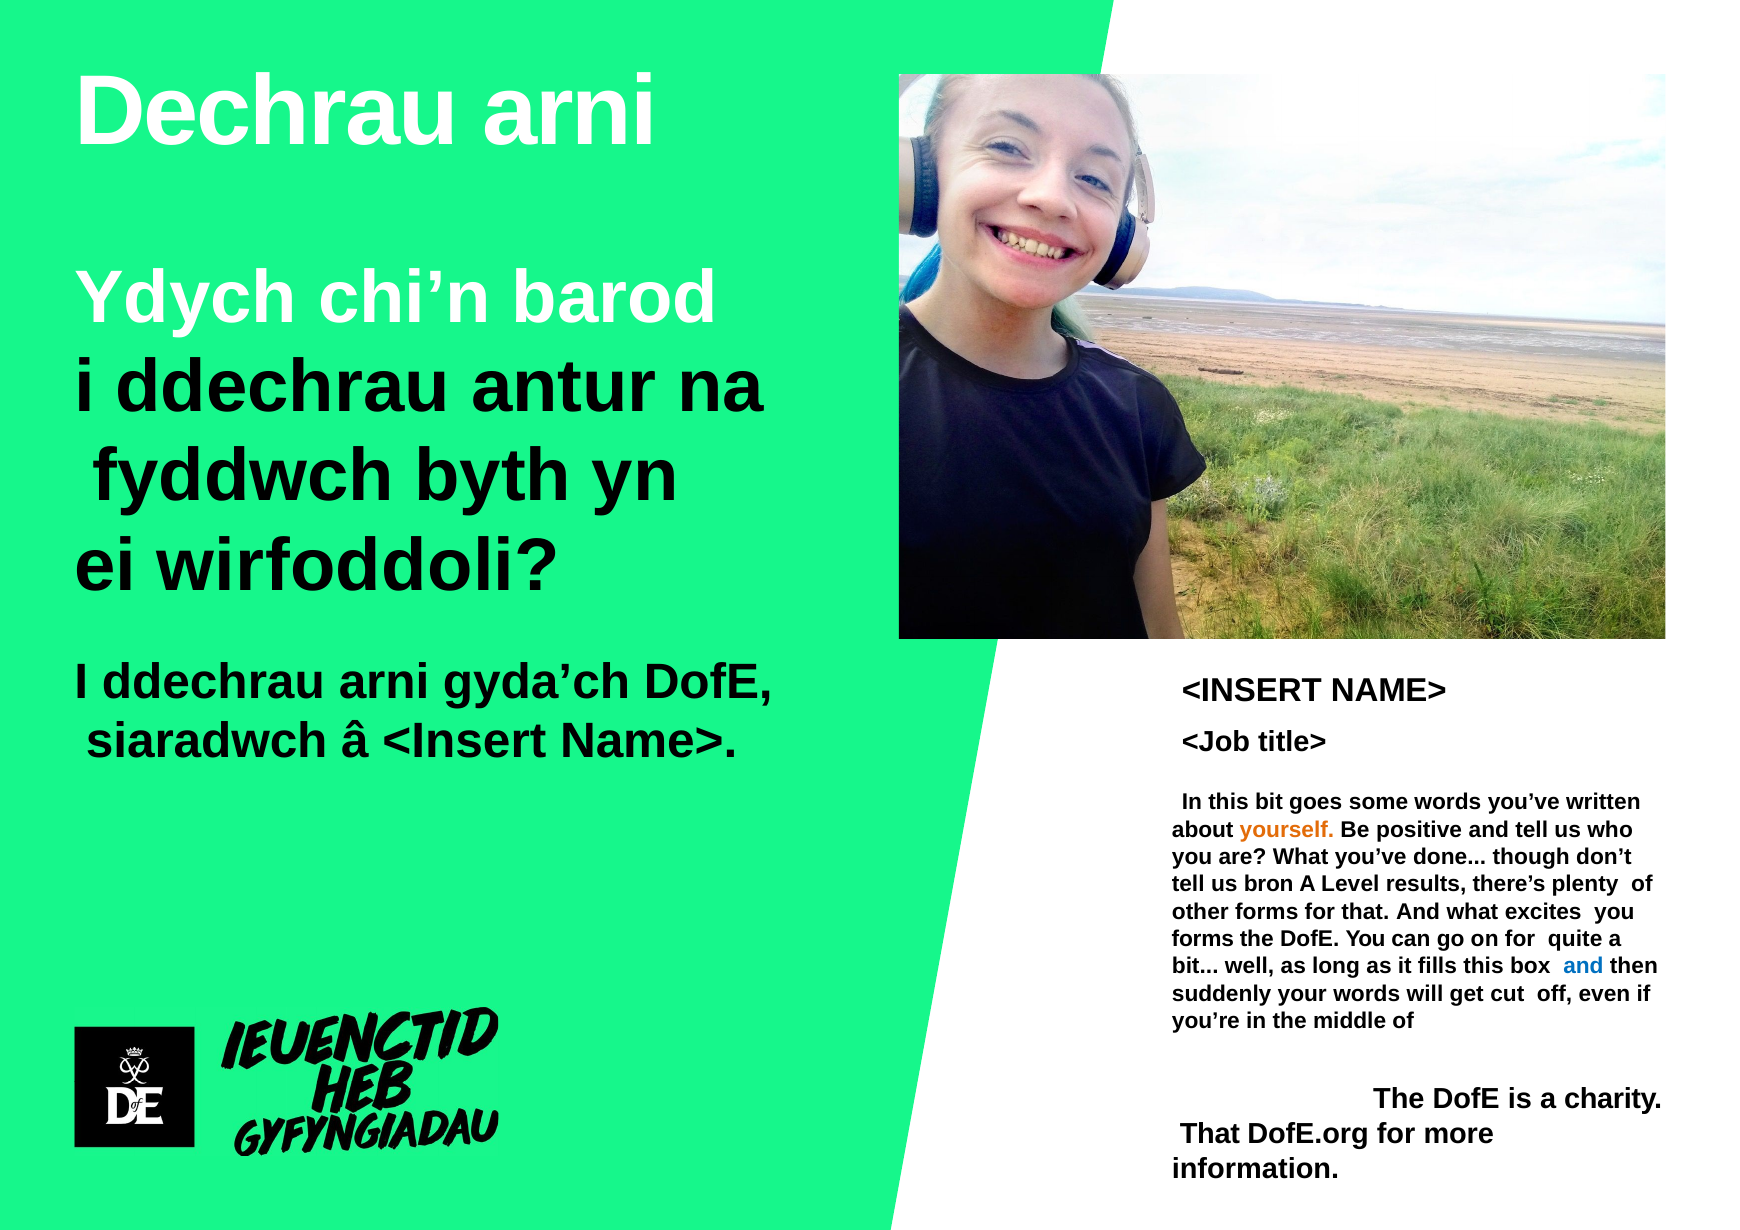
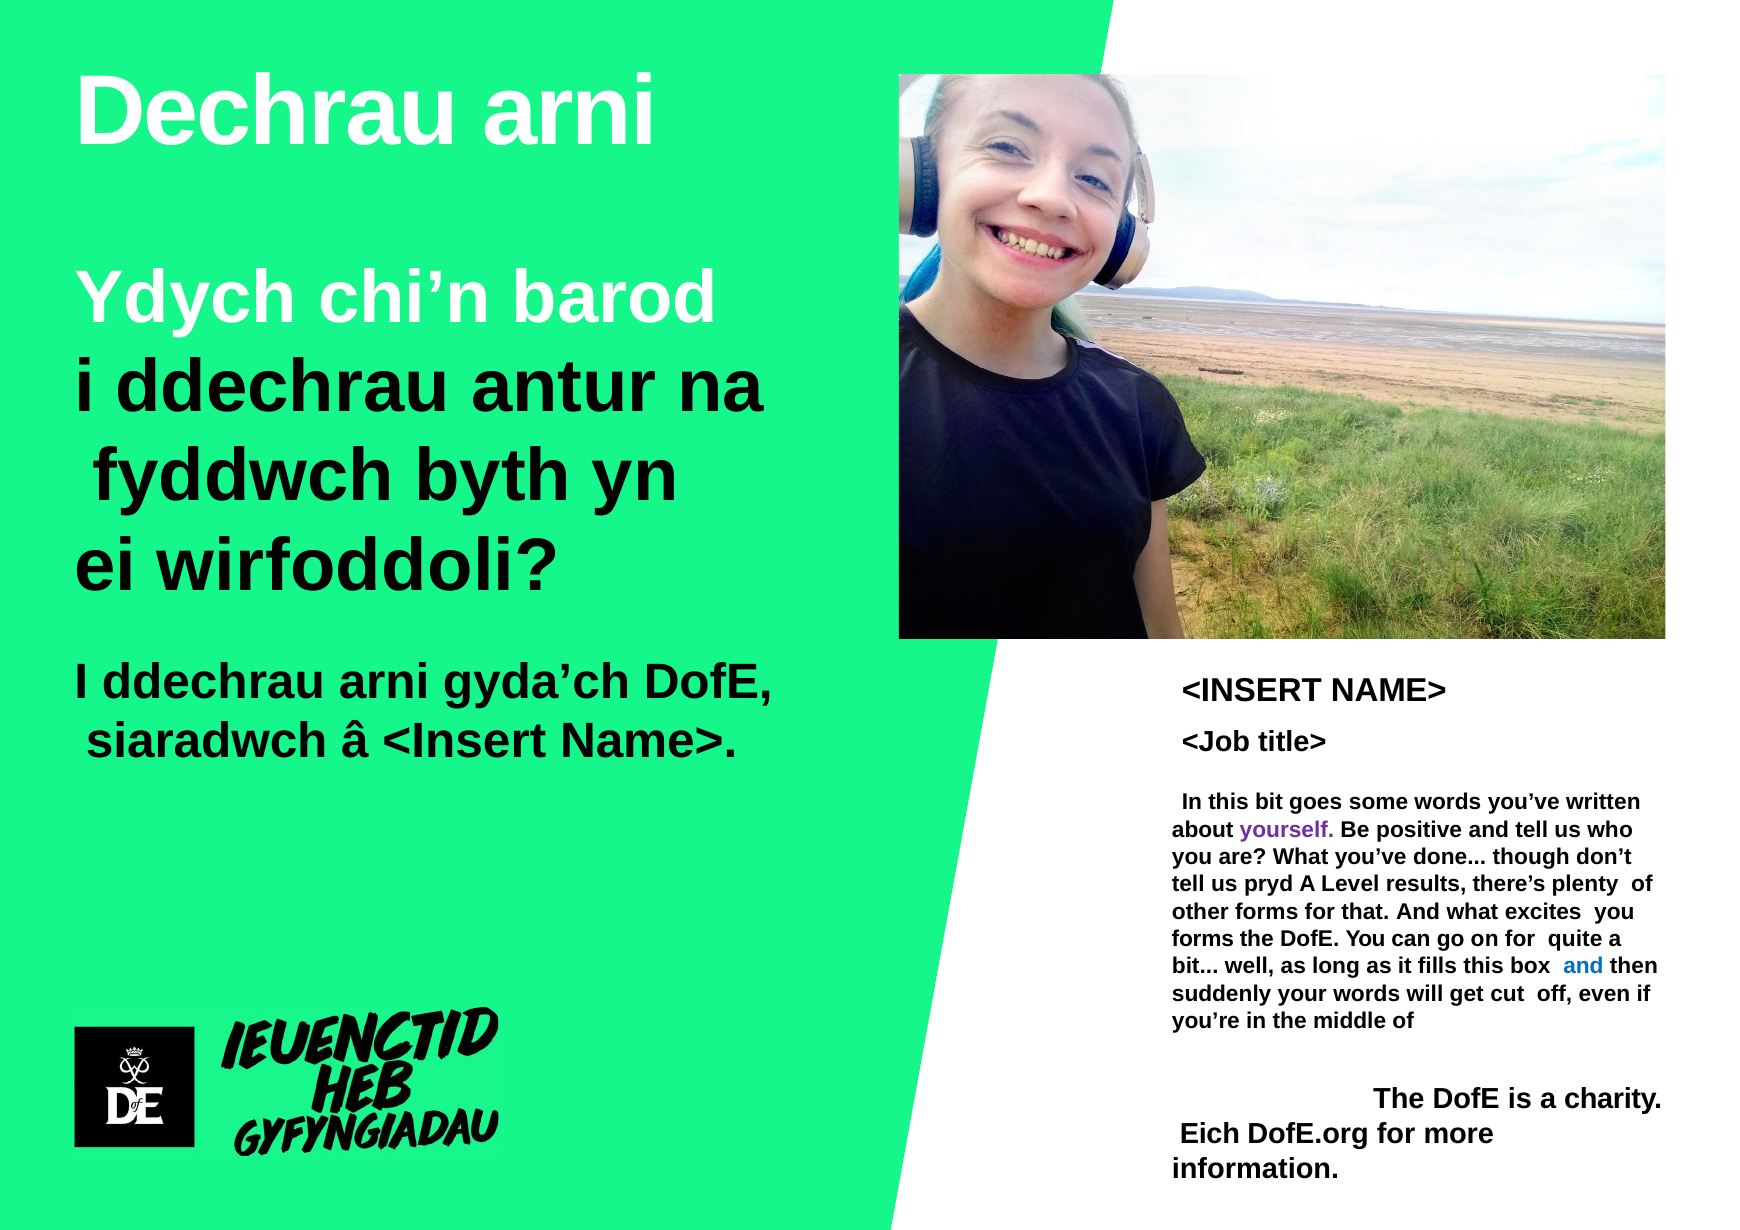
yourself colour: orange -> purple
bron: bron -> pryd
That at (1210, 1133): That -> Eich
